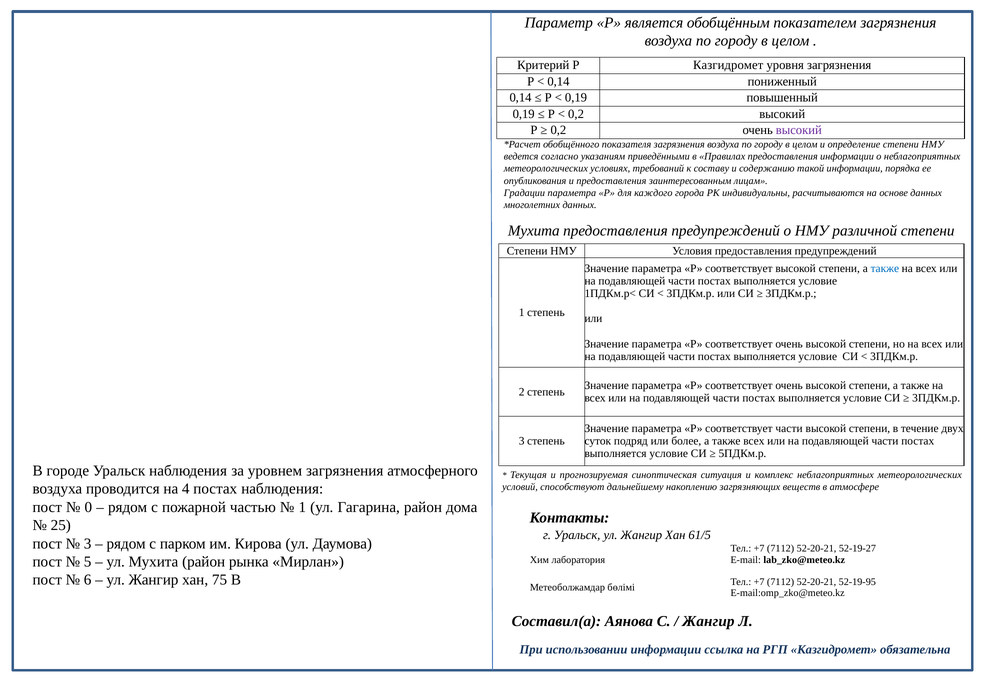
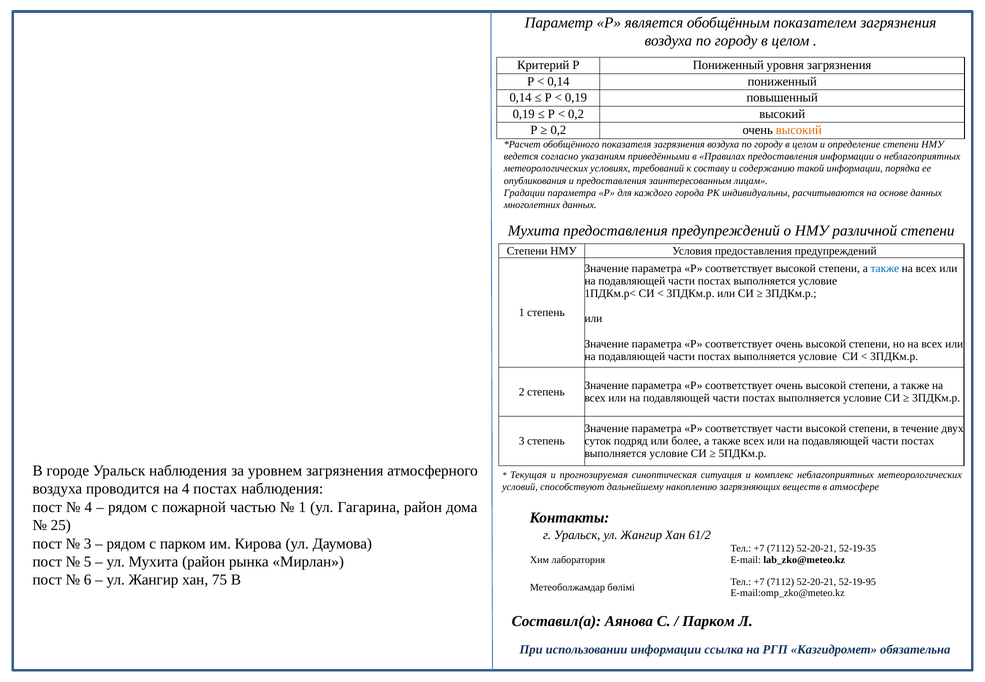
Р Казгидромет: Казгидромет -> Пониженный
высокий at (799, 130) colour: purple -> orange
0 at (88, 507): 0 -> 4
61/5: 61/5 -> 61/2
52-19-27: 52-19-27 -> 52-19-35
Жангир at (708, 621): Жангир -> Парком
